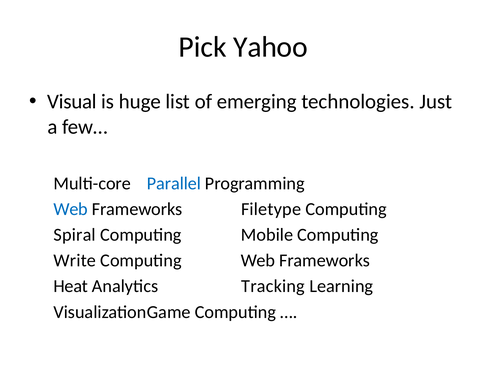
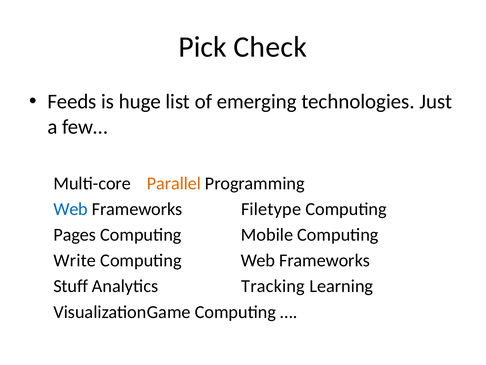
Yahoo: Yahoo -> Check
Visual: Visual -> Feeds
Parallel colour: blue -> orange
Spiral: Spiral -> Pages
Heat: Heat -> Stuff
